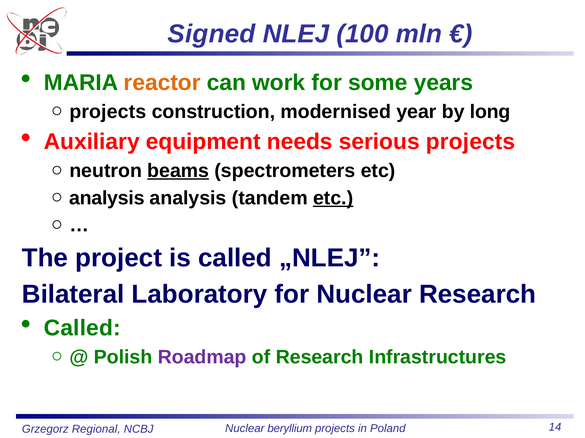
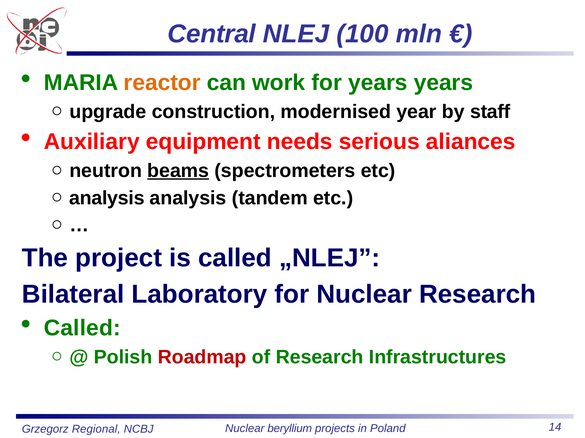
Signed: Signed -> Central
for some: some -> years
projects at (108, 112): projects -> upgrade
long: long -> staff
serious projects: projects -> aliances
etc at (333, 198) underline: present -> none
Roadmap colour: purple -> red
